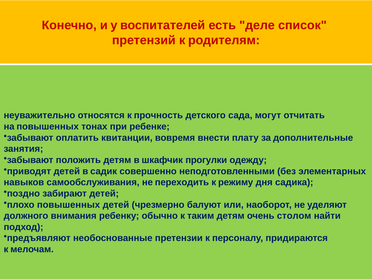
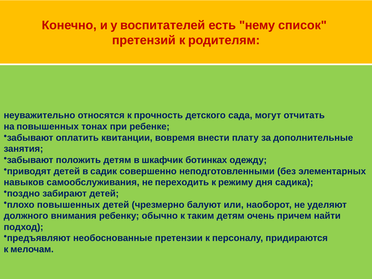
деле: деле -> нему
прогулки: прогулки -> ботинках
столом: столом -> причем
